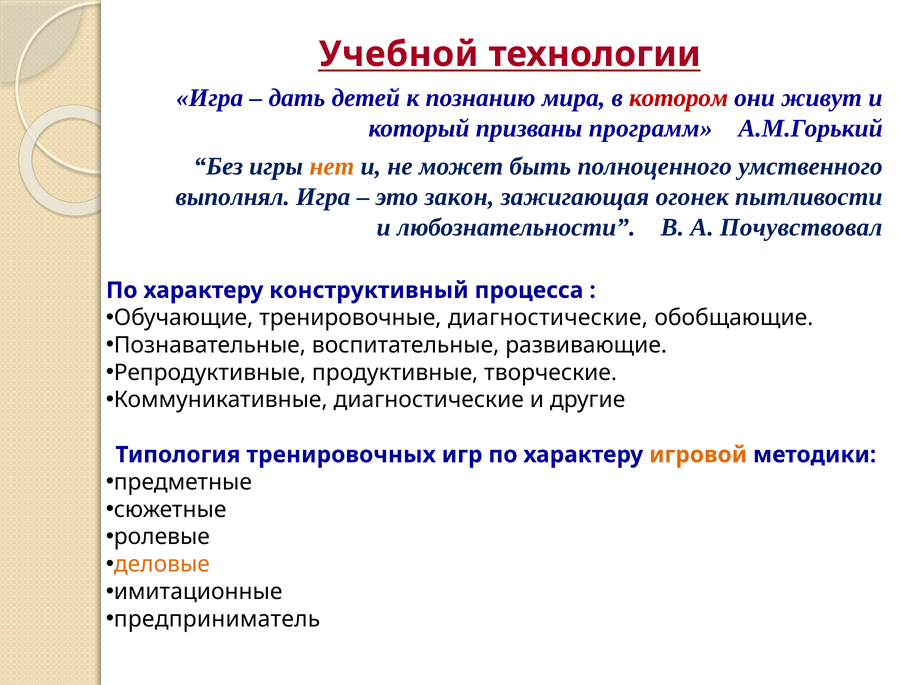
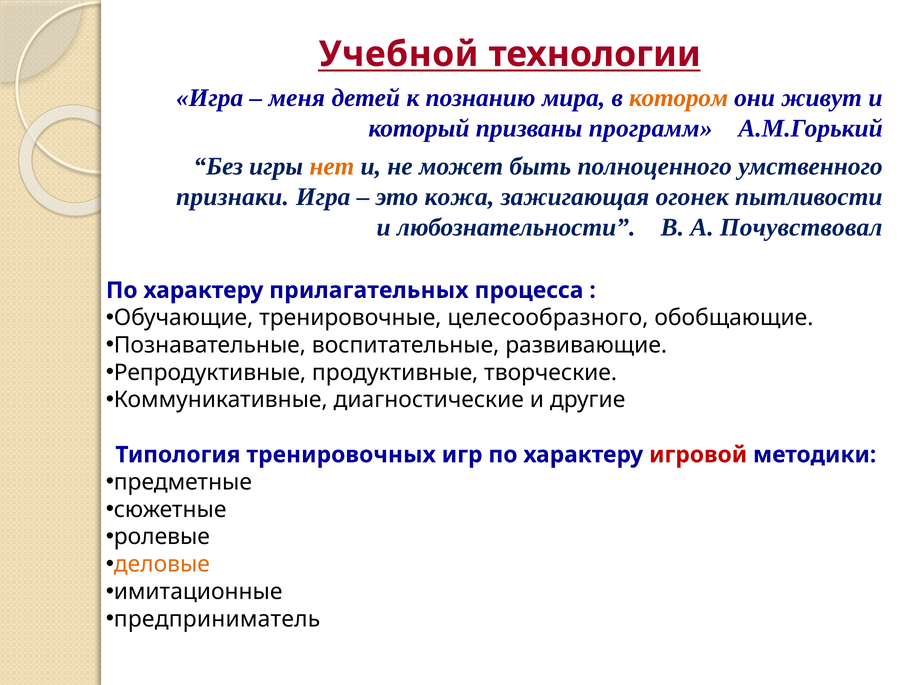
дать: дать -> меня
котором colour: red -> orange
выполнял: выполнял -> признаки
закон: закон -> кожа
конструктивный: конструктивный -> прилагательных
тренировочные диагностические: диагностические -> целесообразного
игровой colour: orange -> red
